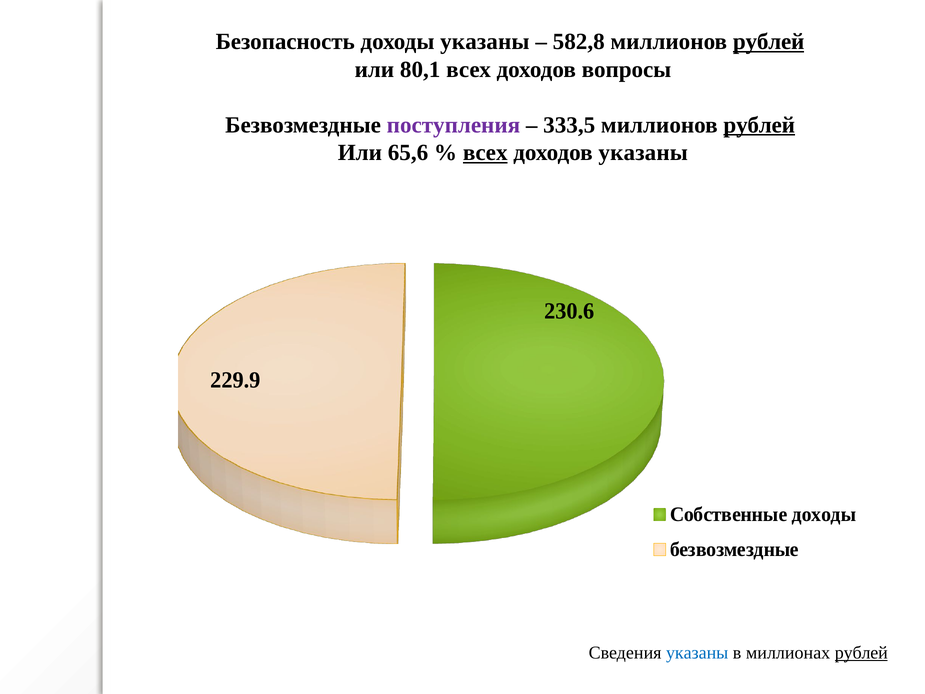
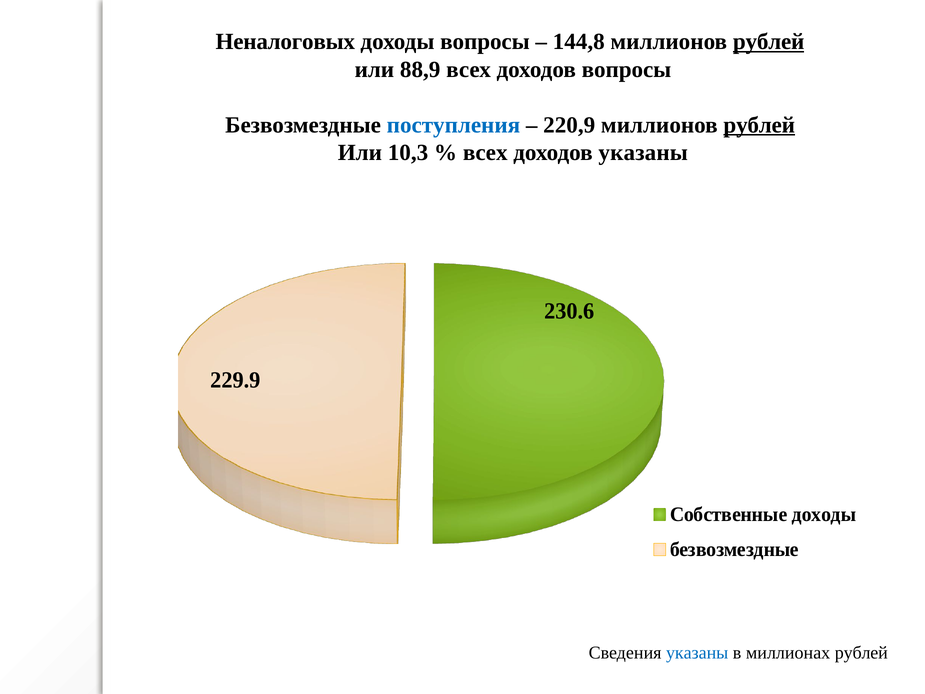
Безопасность: Безопасность -> Неналоговых
доходы указаны: указаны -> вопросы
582,8: 582,8 -> 144,8
80,1: 80,1 -> 88,9
поступления colour: purple -> blue
333,5: 333,5 -> 220,9
65,6: 65,6 -> 10,3
всех at (485, 153) underline: present -> none
рублей at (861, 653) underline: present -> none
